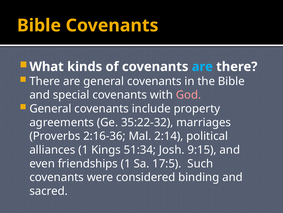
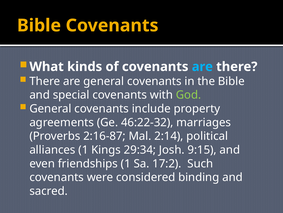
God colour: pink -> light green
35:22-32: 35:22-32 -> 46:22-32
2:16-36: 2:16-36 -> 2:16-87
51:34: 51:34 -> 29:34
17:5: 17:5 -> 17:2
